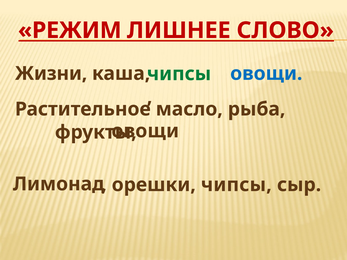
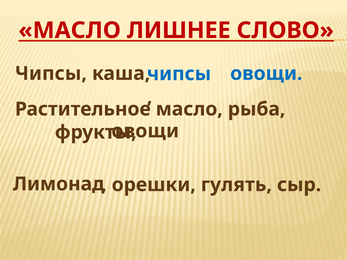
РЕЖИМ at (70, 30): РЕЖИМ -> МАСЛО
Жизни at (51, 74): Жизни -> Чипсы
чипсы at (179, 74) colour: green -> blue
орешки чипсы: чипсы -> гулять
